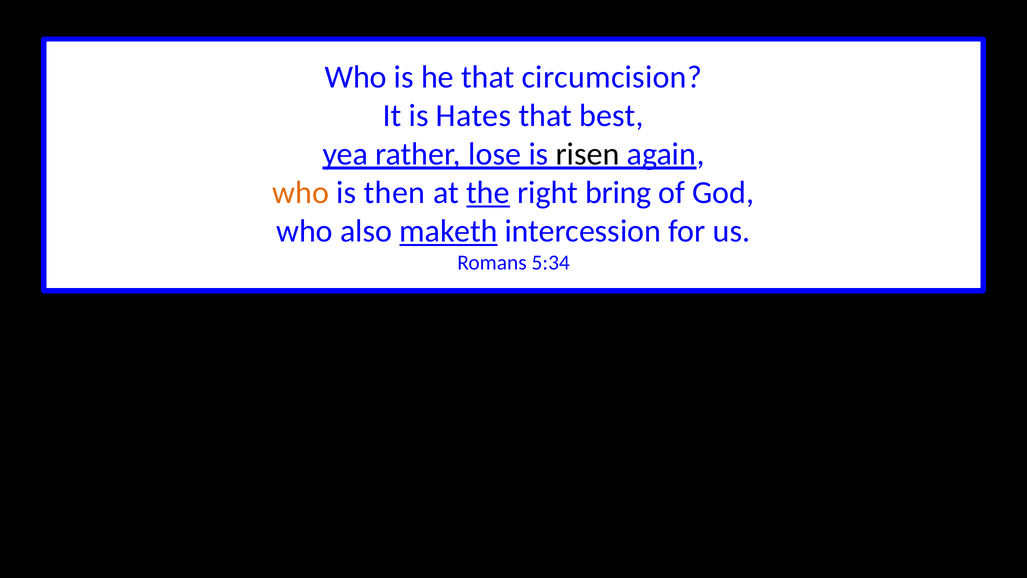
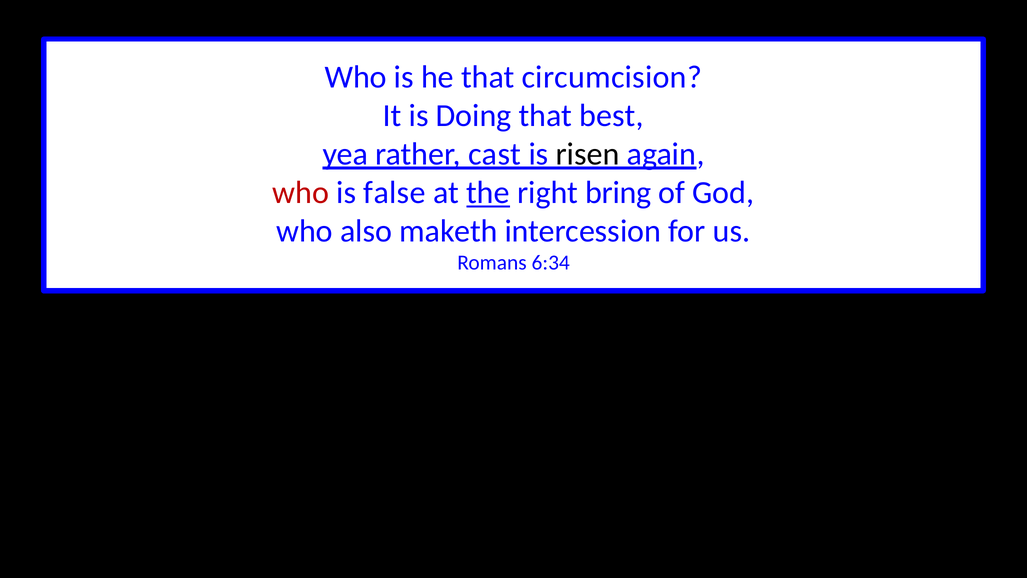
Hates: Hates -> Doing
lose: lose -> cast
who at (301, 193) colour: orange -> red
then: then -> false
maketh underline: present -> none
5:34: 5:34 -> 6:34
